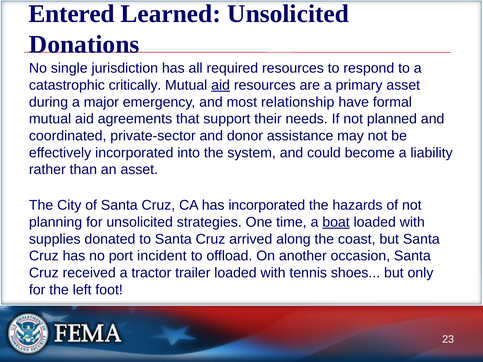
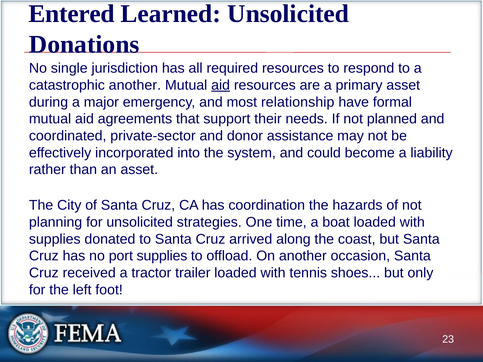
catastrophic critically: critically -> another
has incorporated: incorporated -> coordination
boat underline: present -> none
port incident: incident -> supplies
